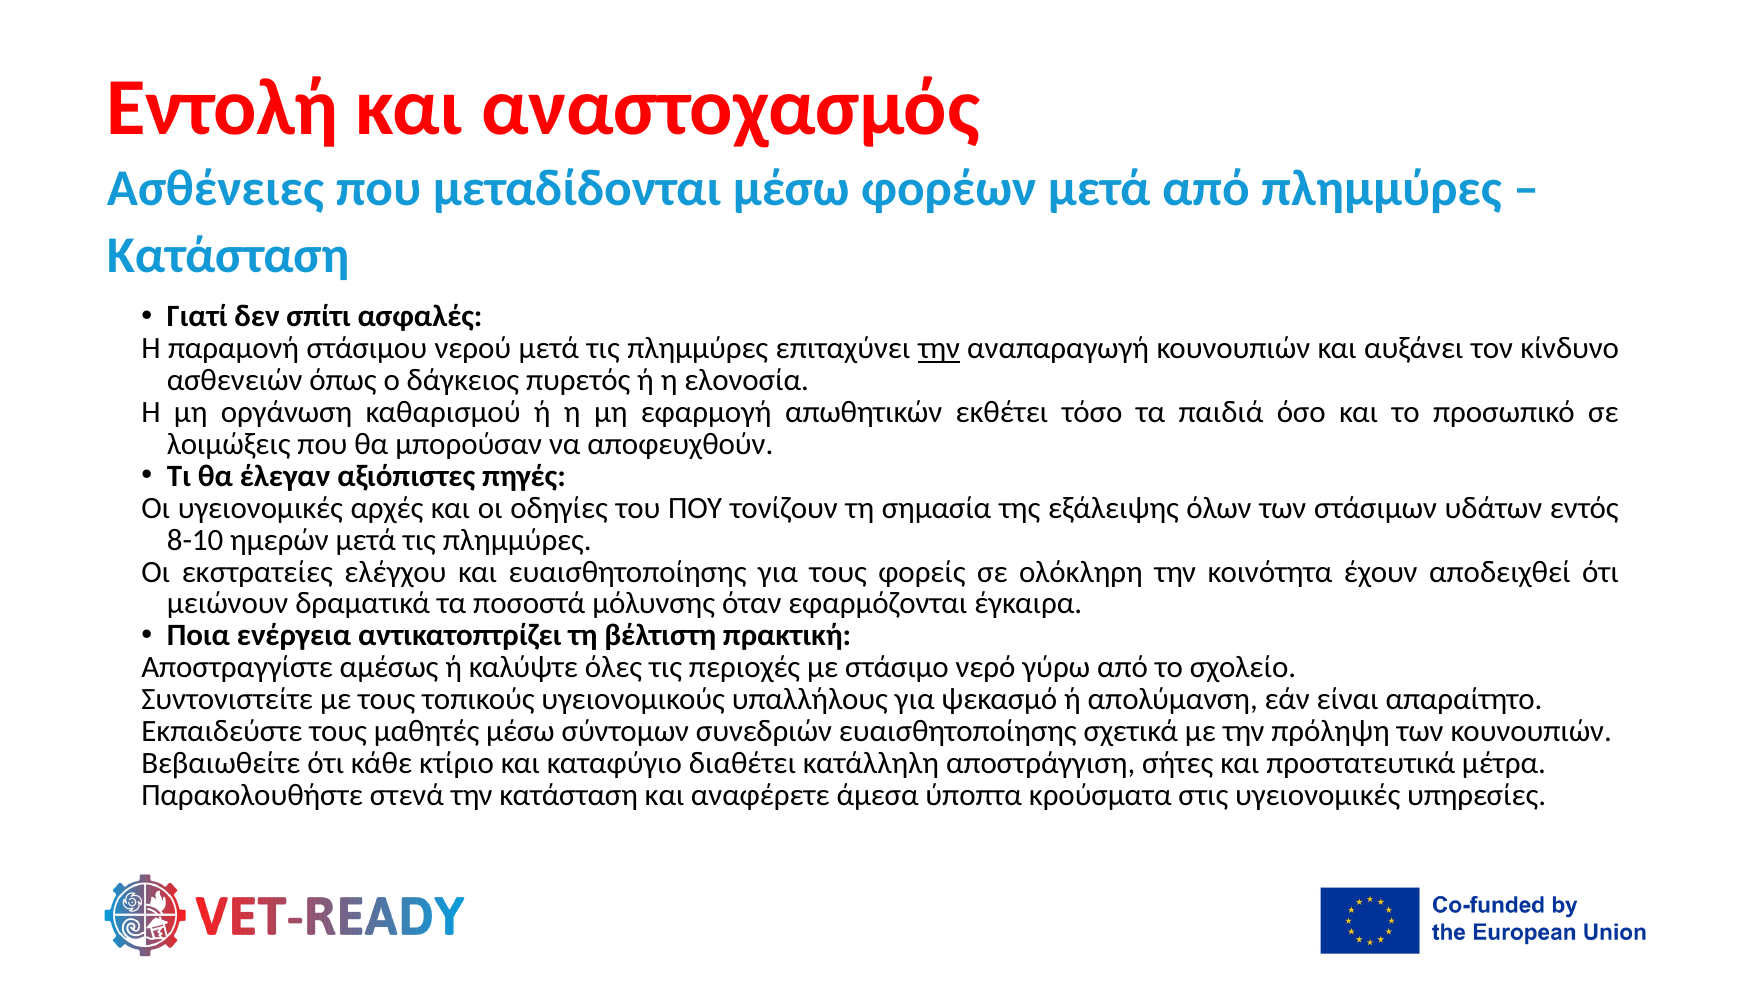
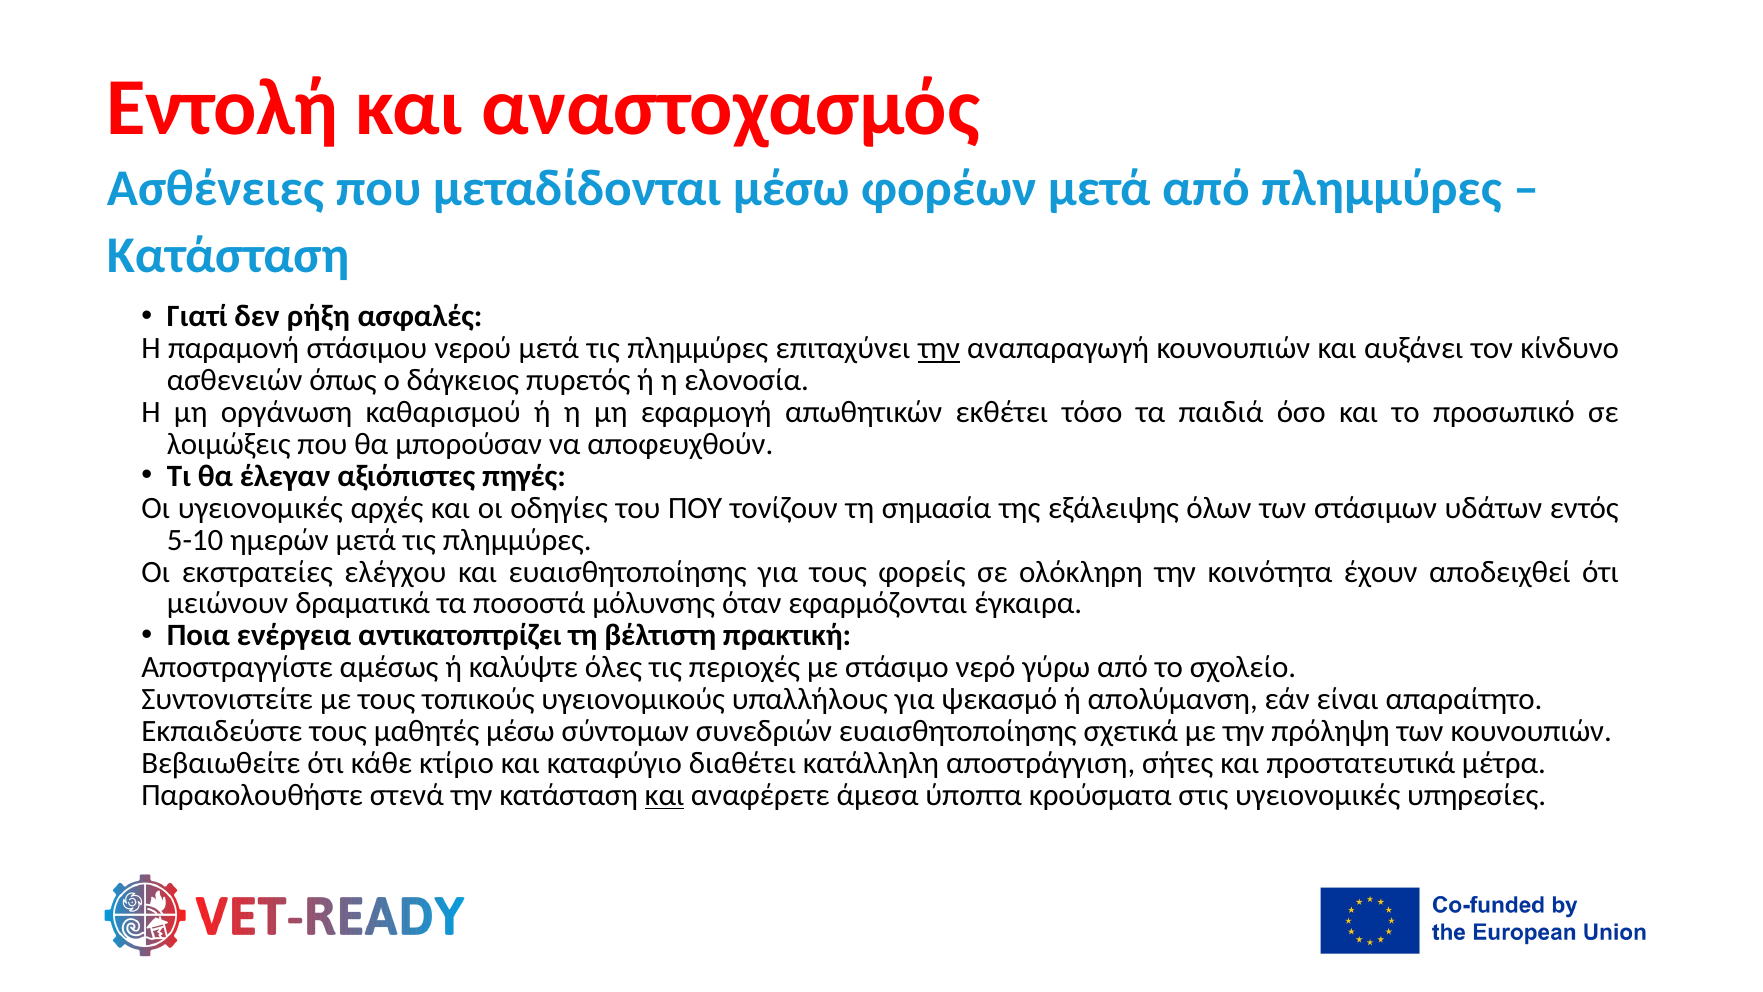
σπίτι: σπίτι -> ρήξη
8-10: 8-10 -> 5-10
και at (665, 795) underline: none -> present
